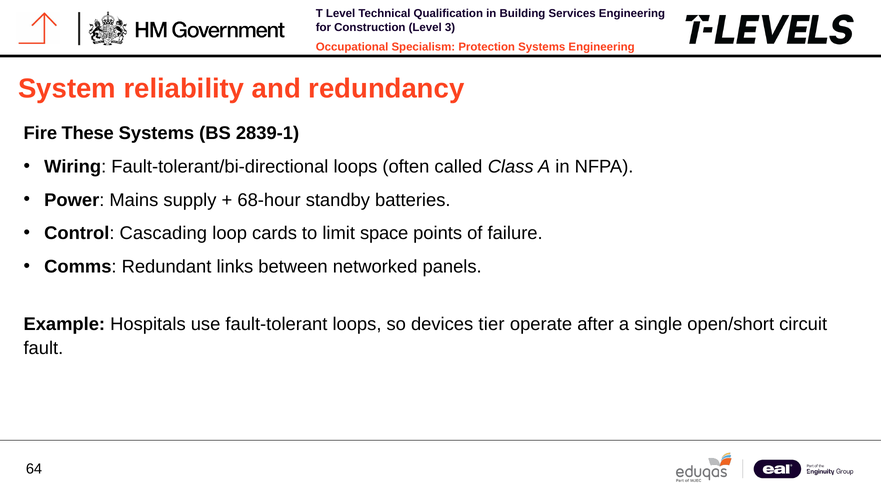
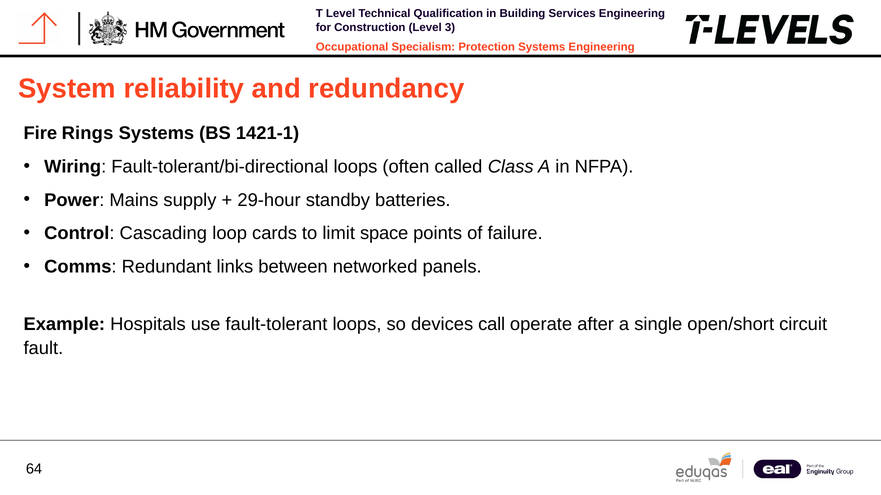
These: These -> Rings
2839-1: 2839-1 -> 1421-1
68-hour: 68-hour -> 29-hour
tier: tier -> call
